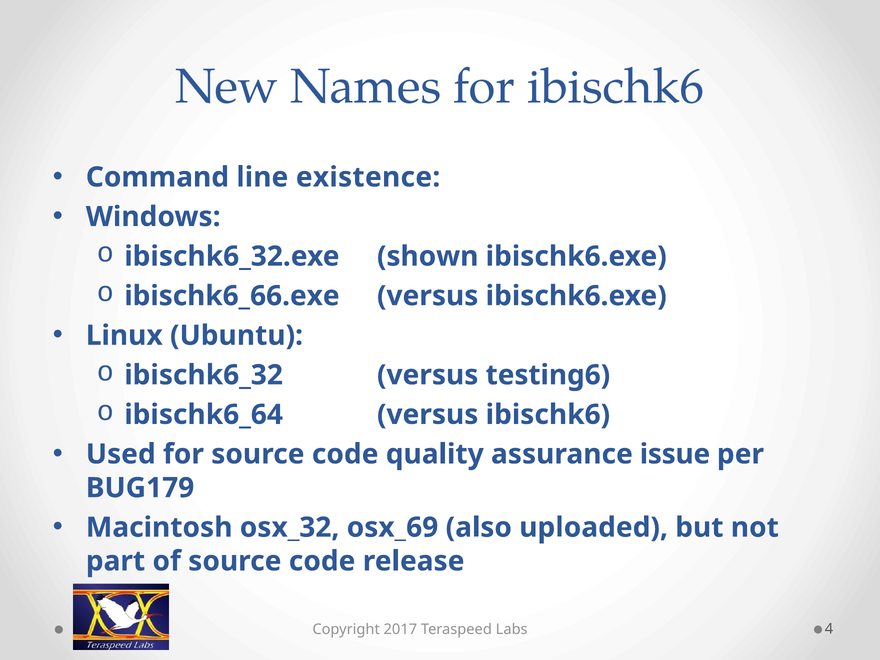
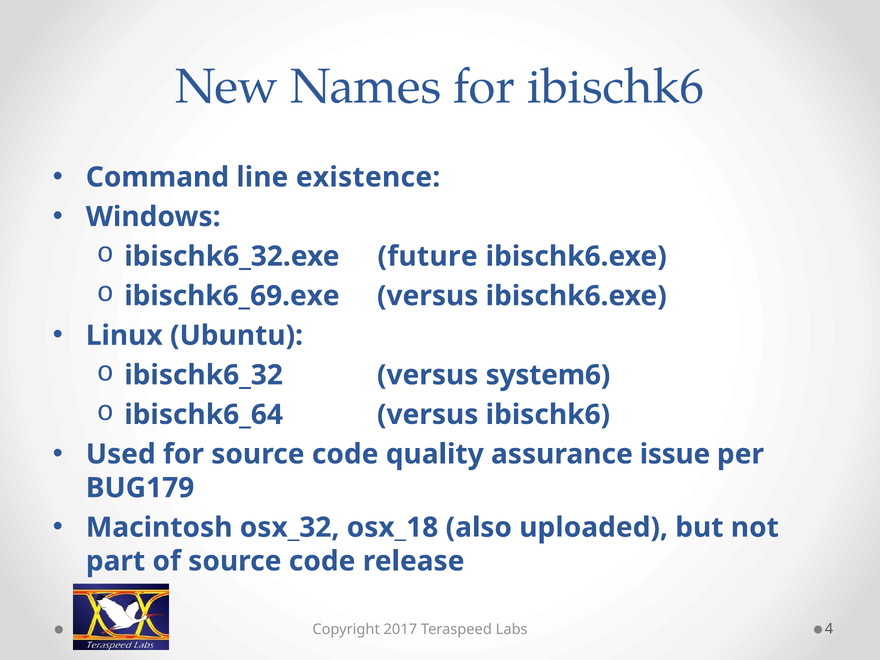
shown: shown -> future
ibischk6_66.exe: ibischk6_66.exe -> ibischk6_69.exe
testing6: testing6 -> system6
osx_69: osx_69 -> osx_18
